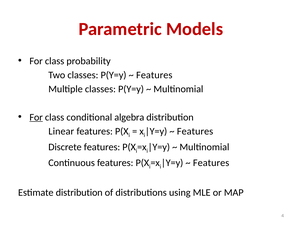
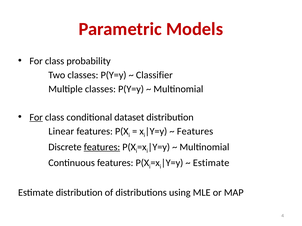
Features at (154, 75): Features -> Classifier
algebra: algebra -> dataset
features at (102, 147) underline: none -> present
Features at (211, 163): Features -> Estimate
